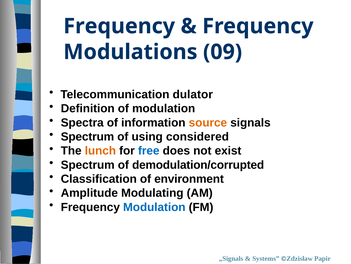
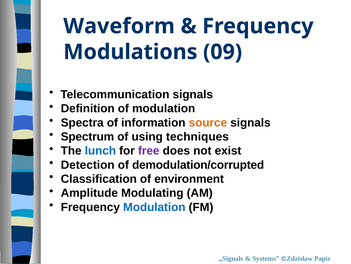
Frequency at (119, 26): Frequency -> Waveform
Telecommunication dulator: dulator -> signals
considered: considered -> techniques
lunch colour: orange -> blue
free colour: blue -> purple
Spectrum at (88, 164): Spectrum -> Detection
